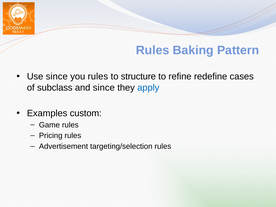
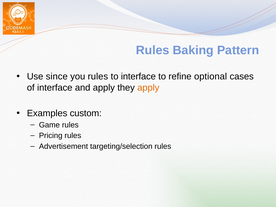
to structure: structure -> interface
redefine: redefine -> optional
of subclass: subclass -> interface
and since: since -> apply
apply at (148, 88) colour: blue -> orange
